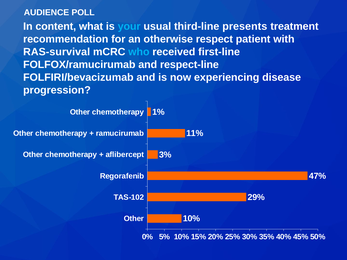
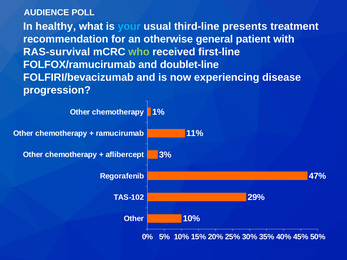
content: content -> healthy
respect: respect -> general
who colour: light blue -> light green
respect-line: respect-line -> doublet-line
